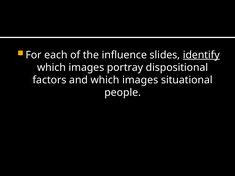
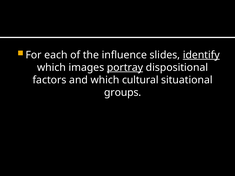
portray underline: none -> present
and which images: images -> cultural
people: people -> groups
